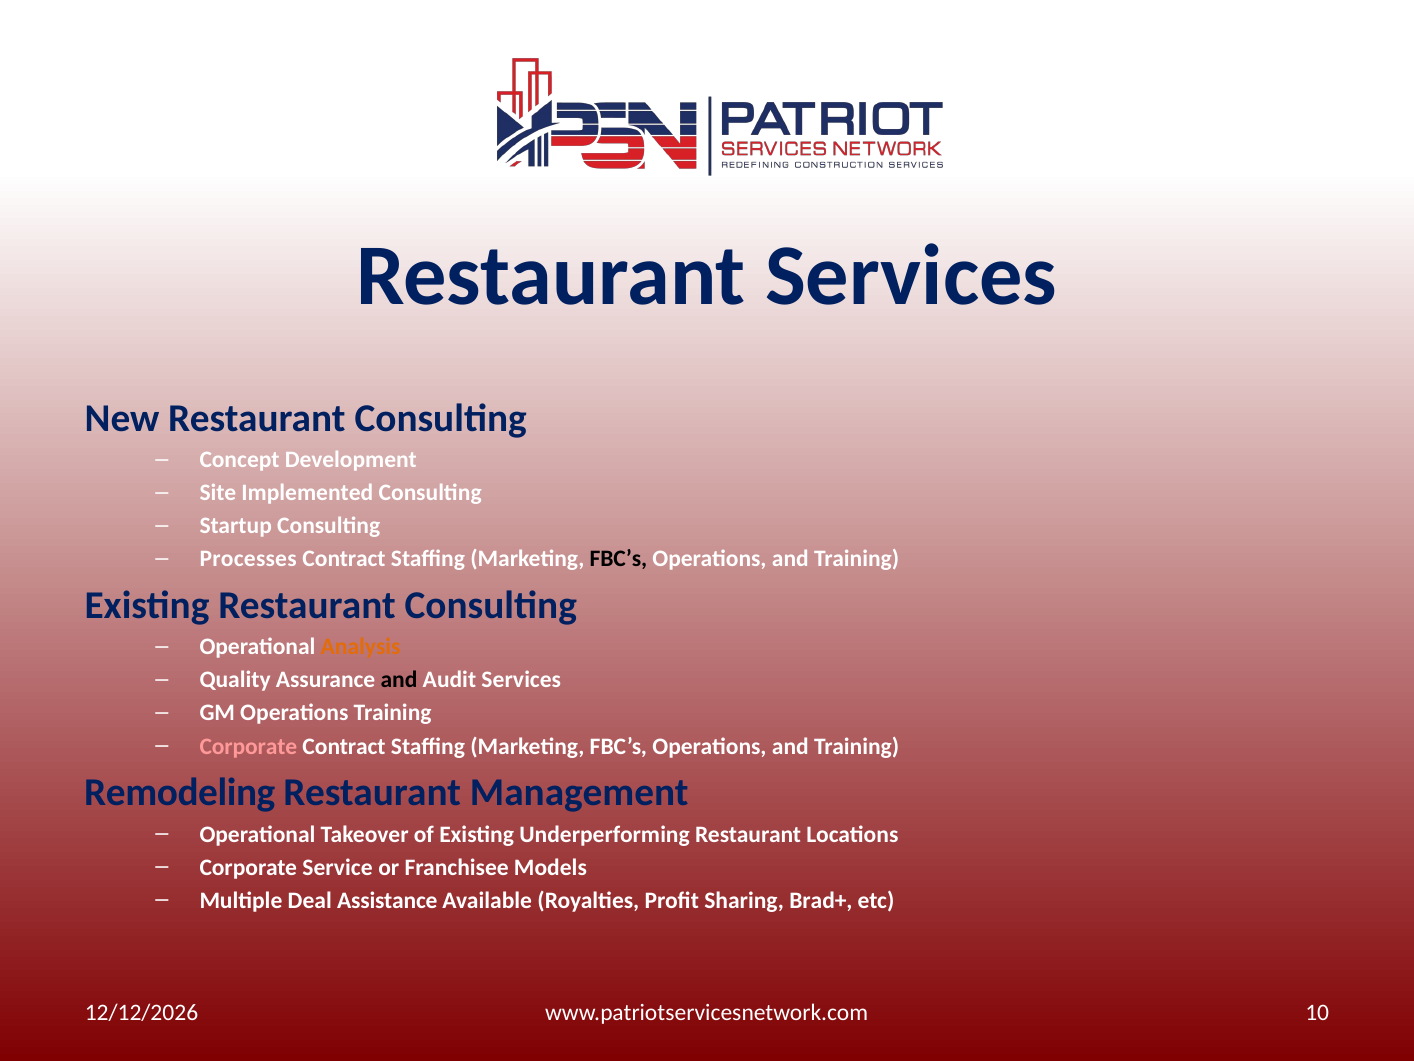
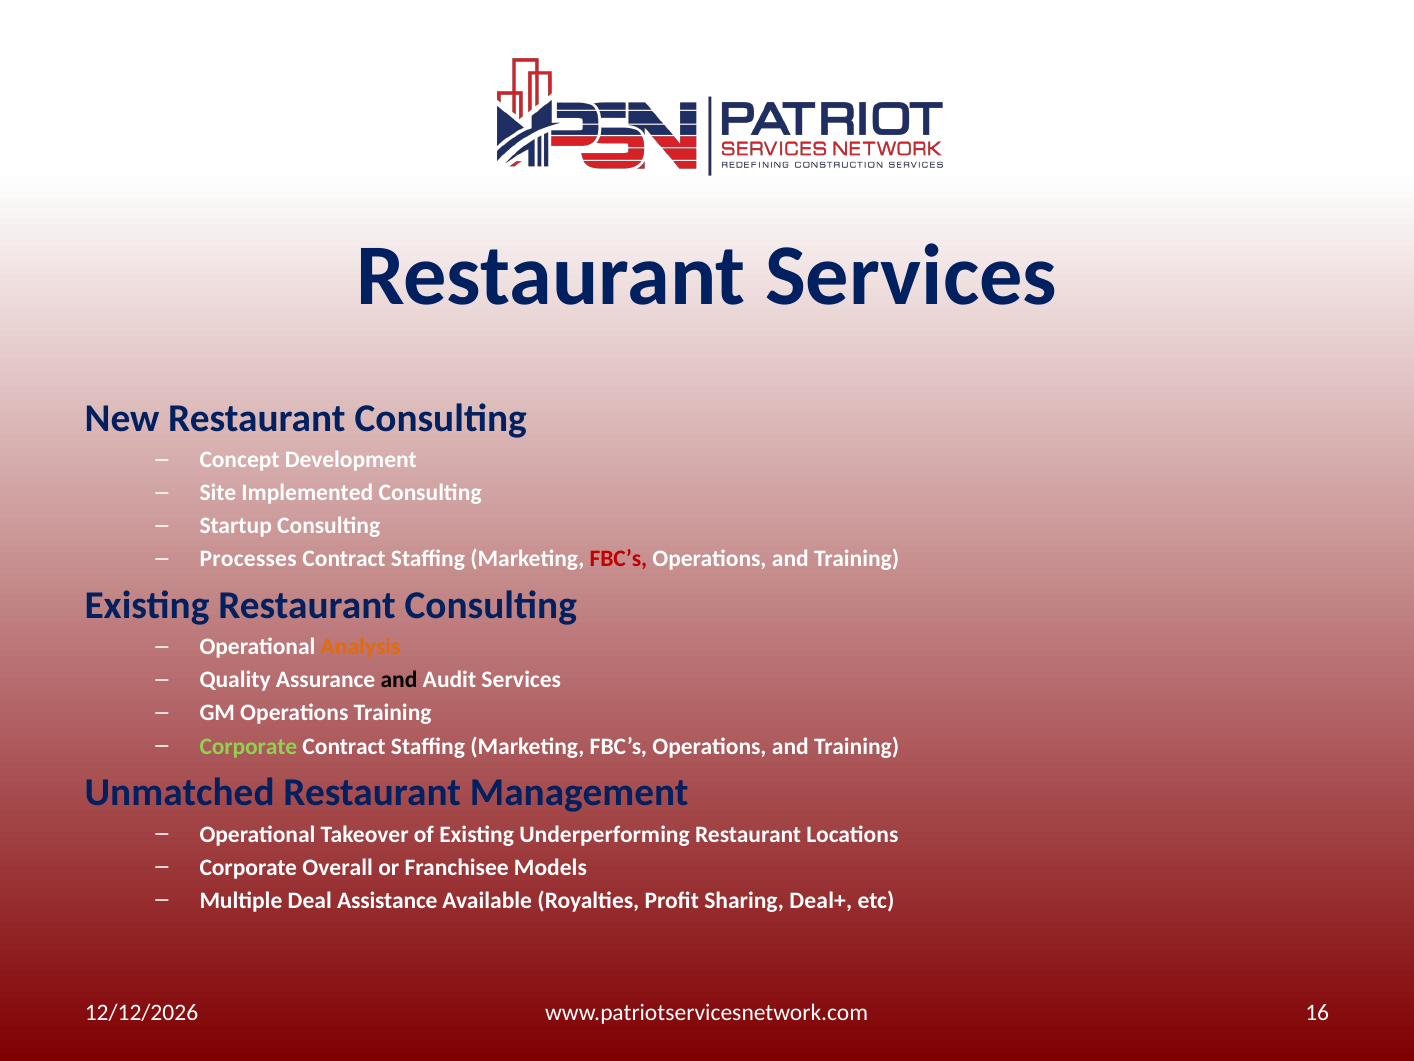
FBC’s at (618, 559) colour: black -> red
Corporate at (248, 746) colour: pink -> light green
Remodeling: Remodeling -> Unmatched
Service: Service -> Overall
Brad+: Brad+ -> Deal+
10: 10 -> 16
